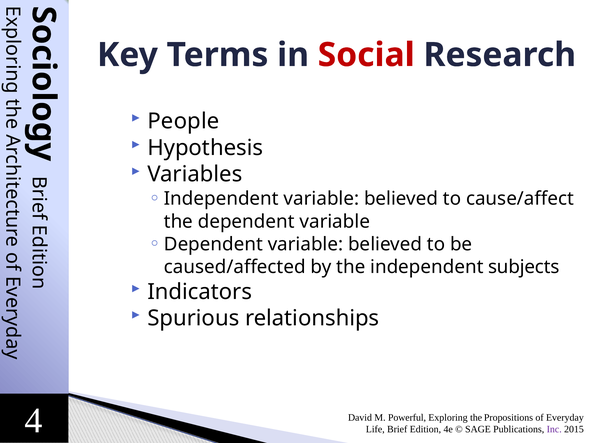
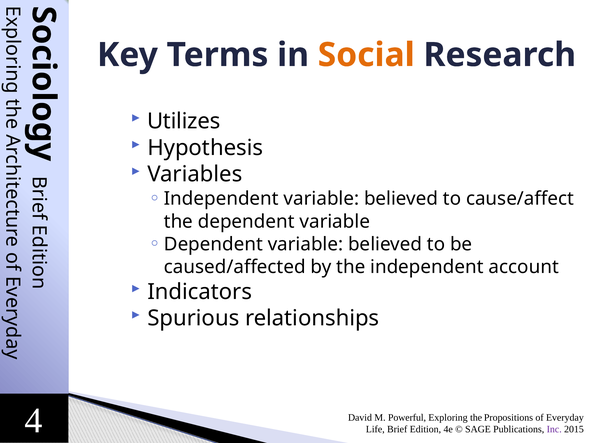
Social colour: red -> orange
People: People -> Utilizes
subjects: subjects -> account
